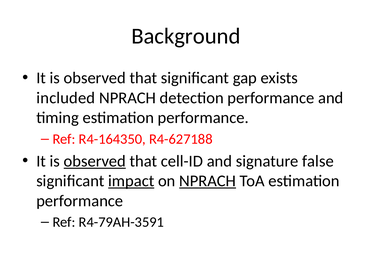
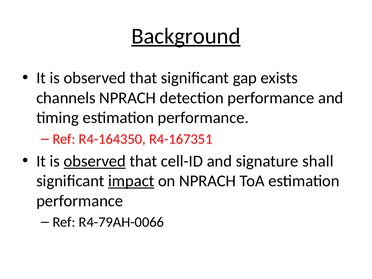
Background underline: none -> present
included: included -> channels
R4-627188: R4-627188 -> R4-167351
false: false -> shall
NPRACH at (208, 181) underline: present -> none
R4-79AH-3591: R4-79AH-3591 -> R4-79AH-0066
